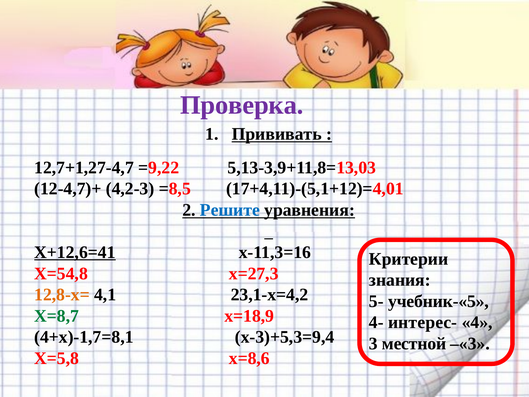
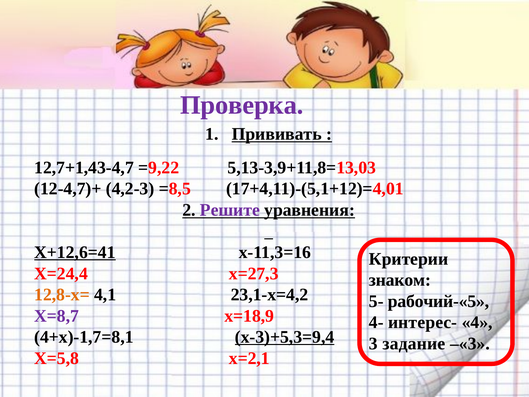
12,7+1,27-4,7: 12,7+1,27-4,7 -> 12,7+1,43-4,7
Решите colour: blue -> purple
Х=54,8: Х=54,8 -> Х=24,4
знания: знания -> знаком
учебник-«5: учебник-«5 -> рабочий-«5
Х=8,7 colour: green -> purple
х-3)+5,3=9,4 underline: none -> present
местной: местной -> задание
х=8,6: х=8,6 -> х=2,1
